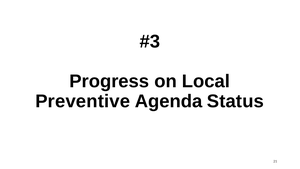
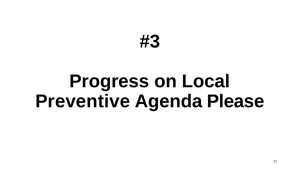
Status: Status -> Please
